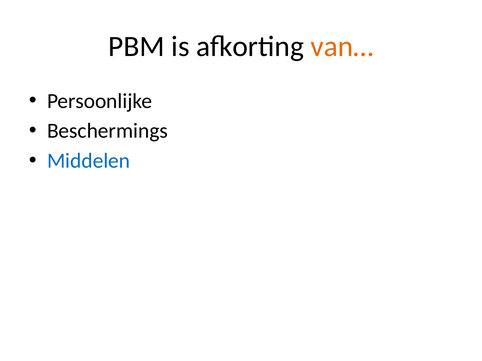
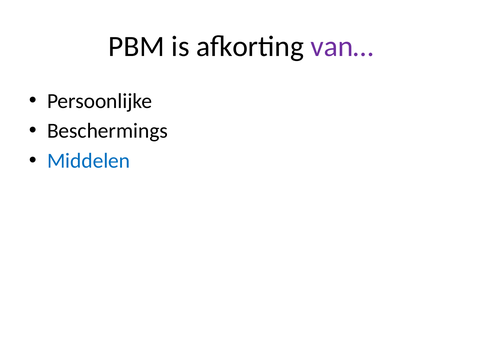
van… colour: orange -> purple
